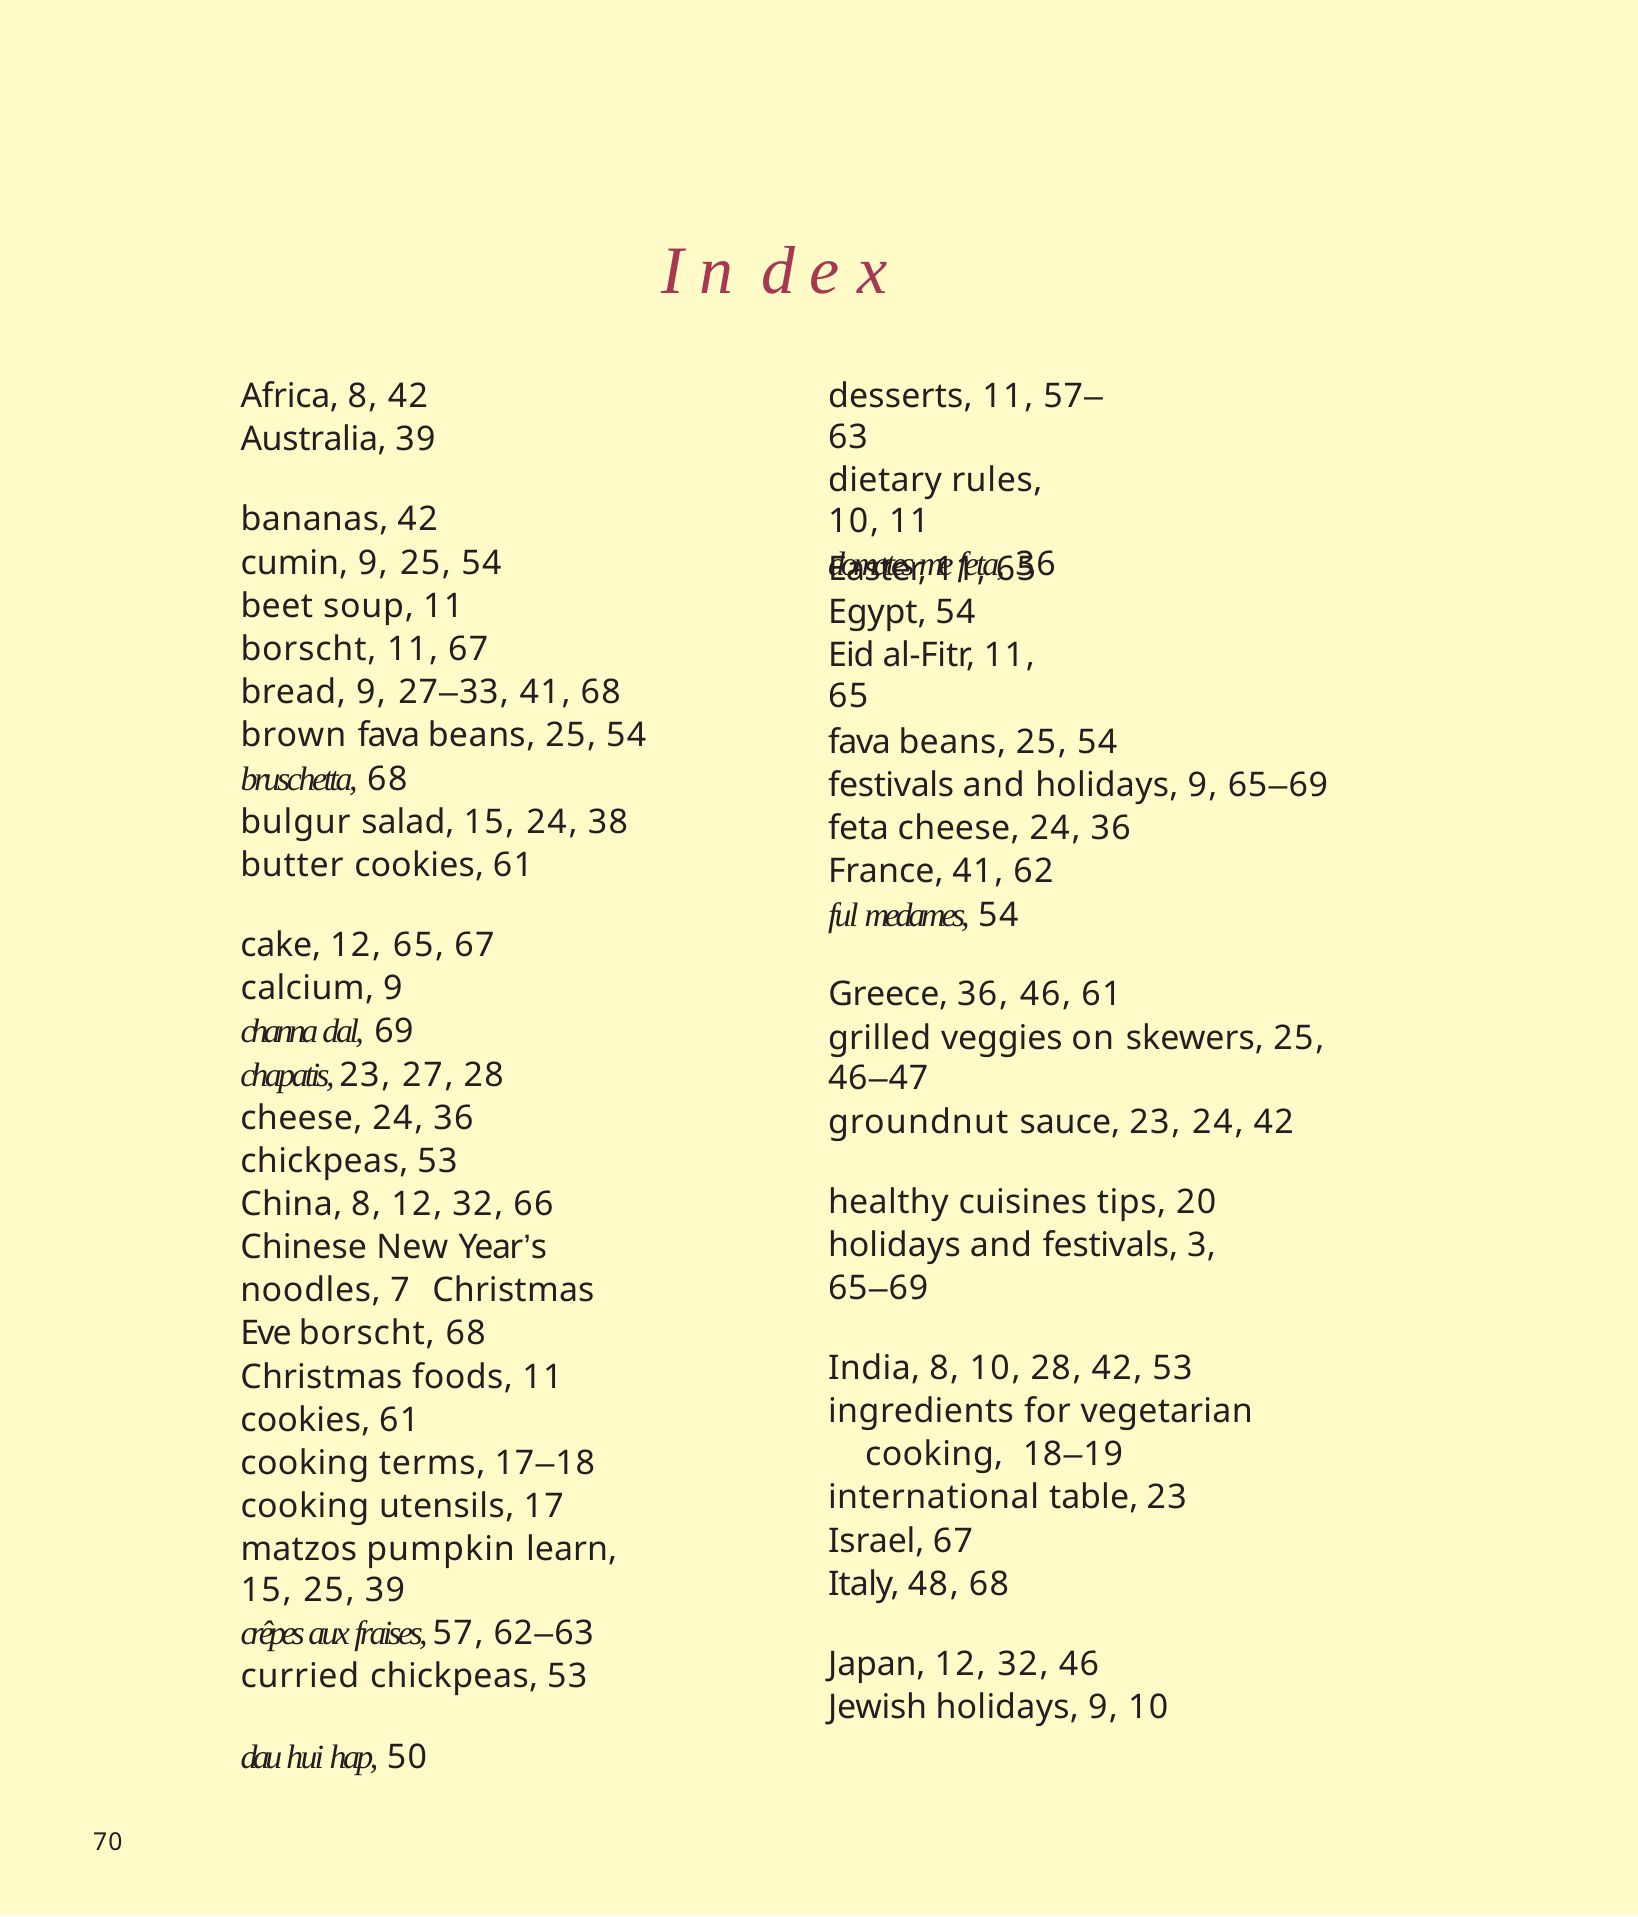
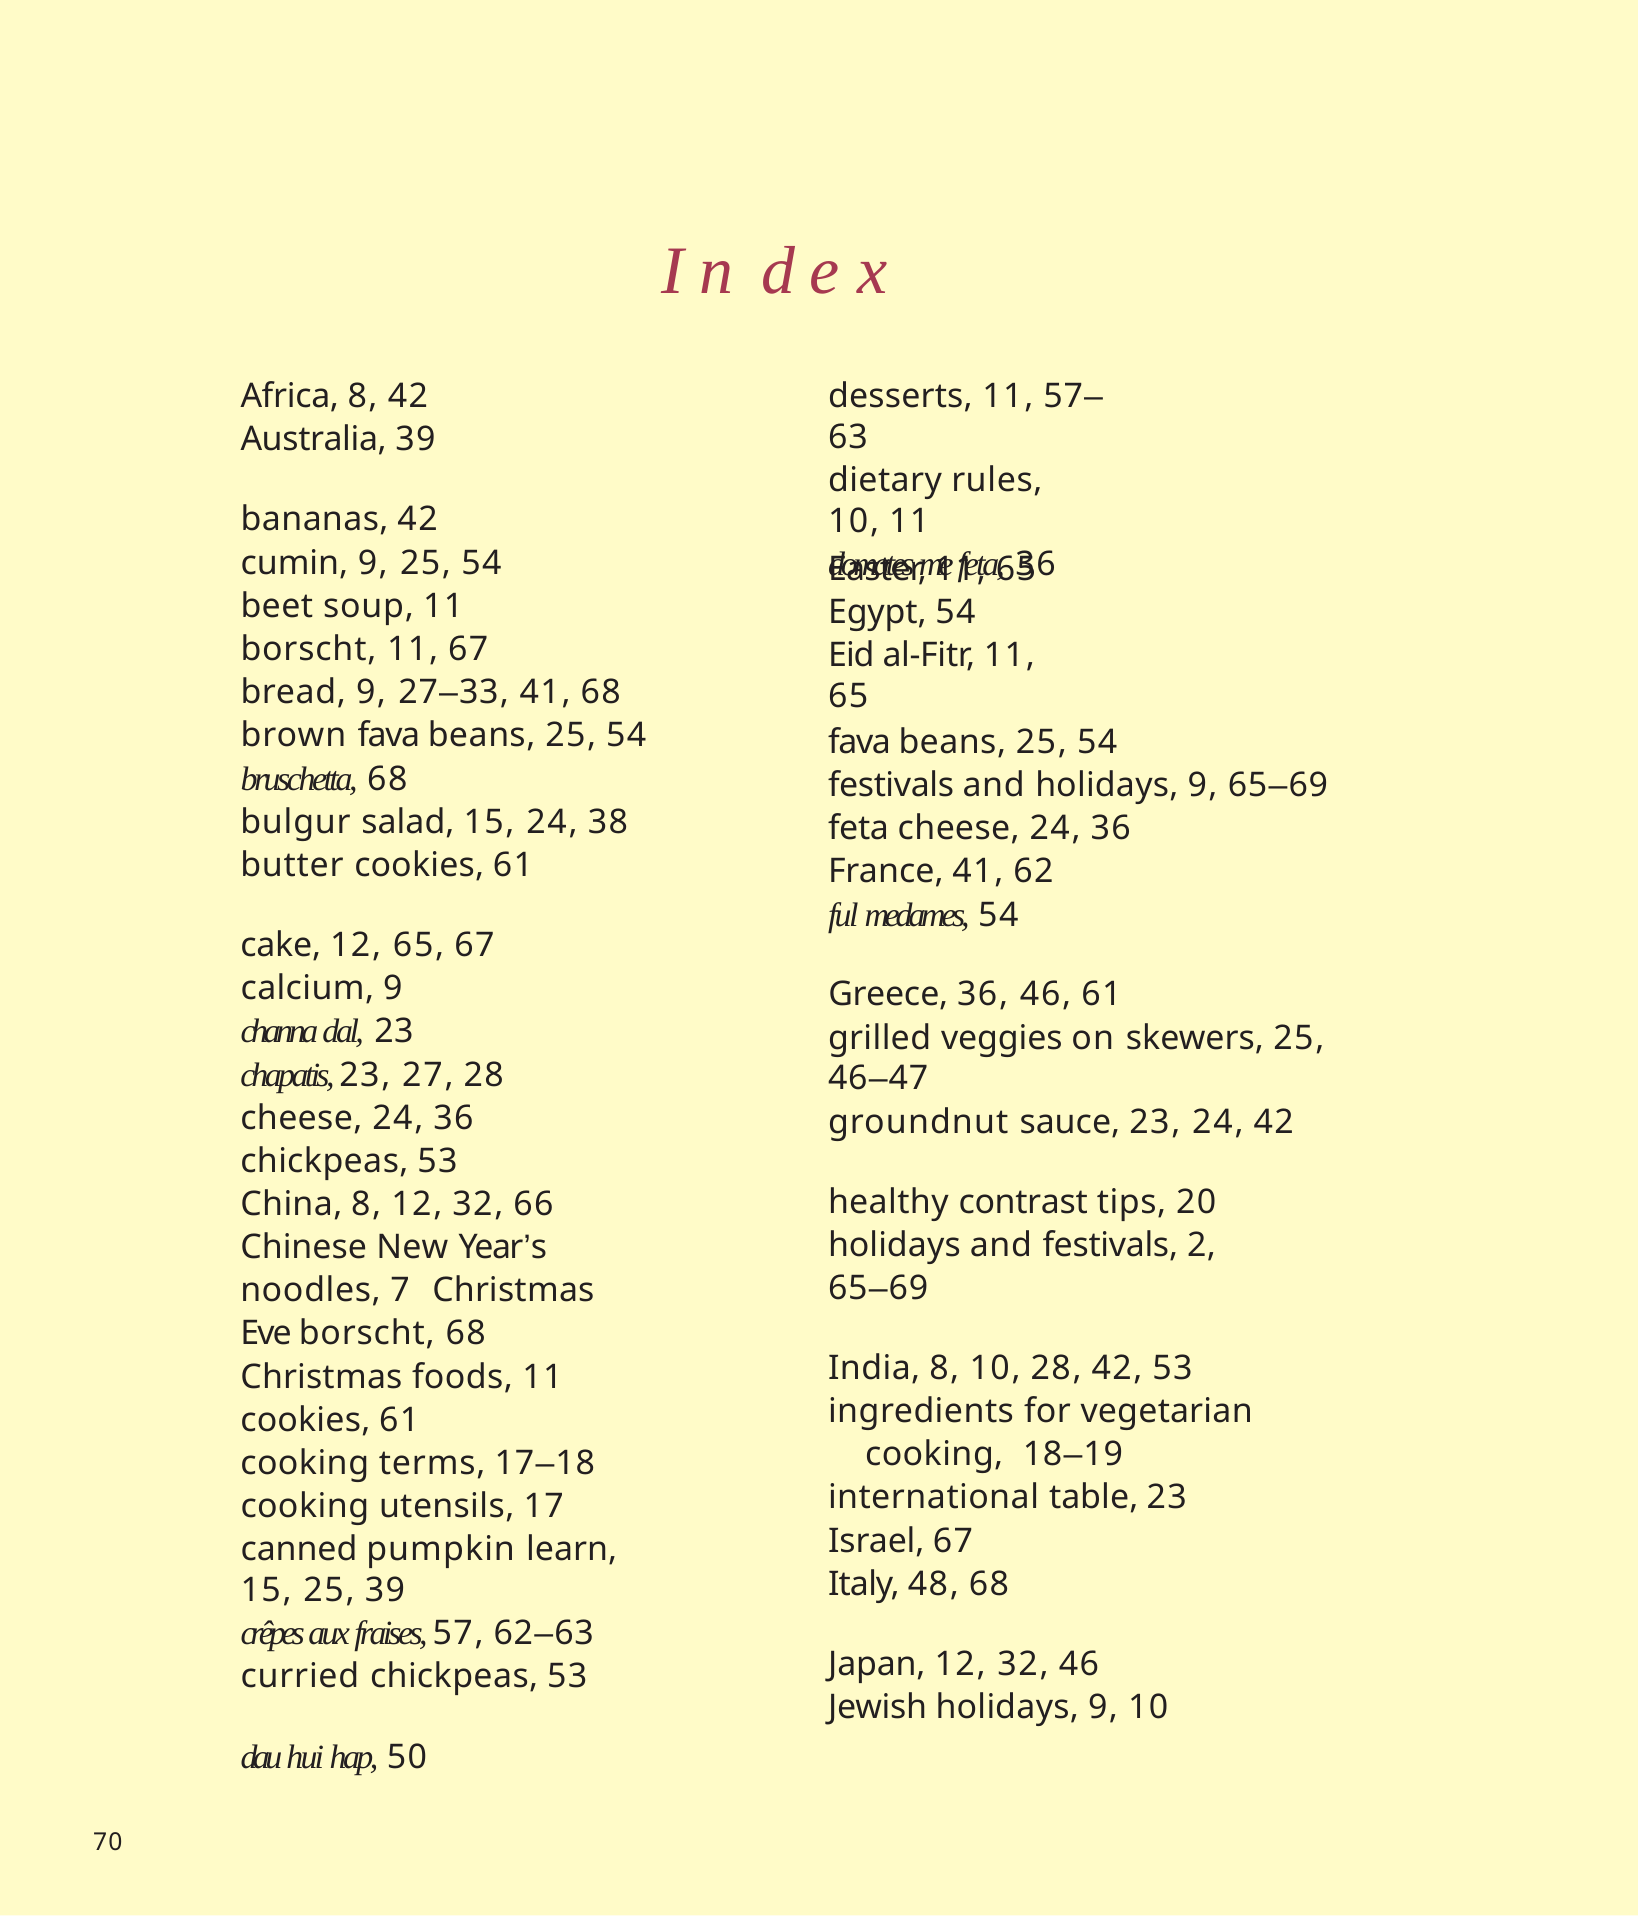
dal 69: 69 -> 23
cuisines: cuisines -> contrast
3: 3 -> 2
matzos: matzos -> canned
